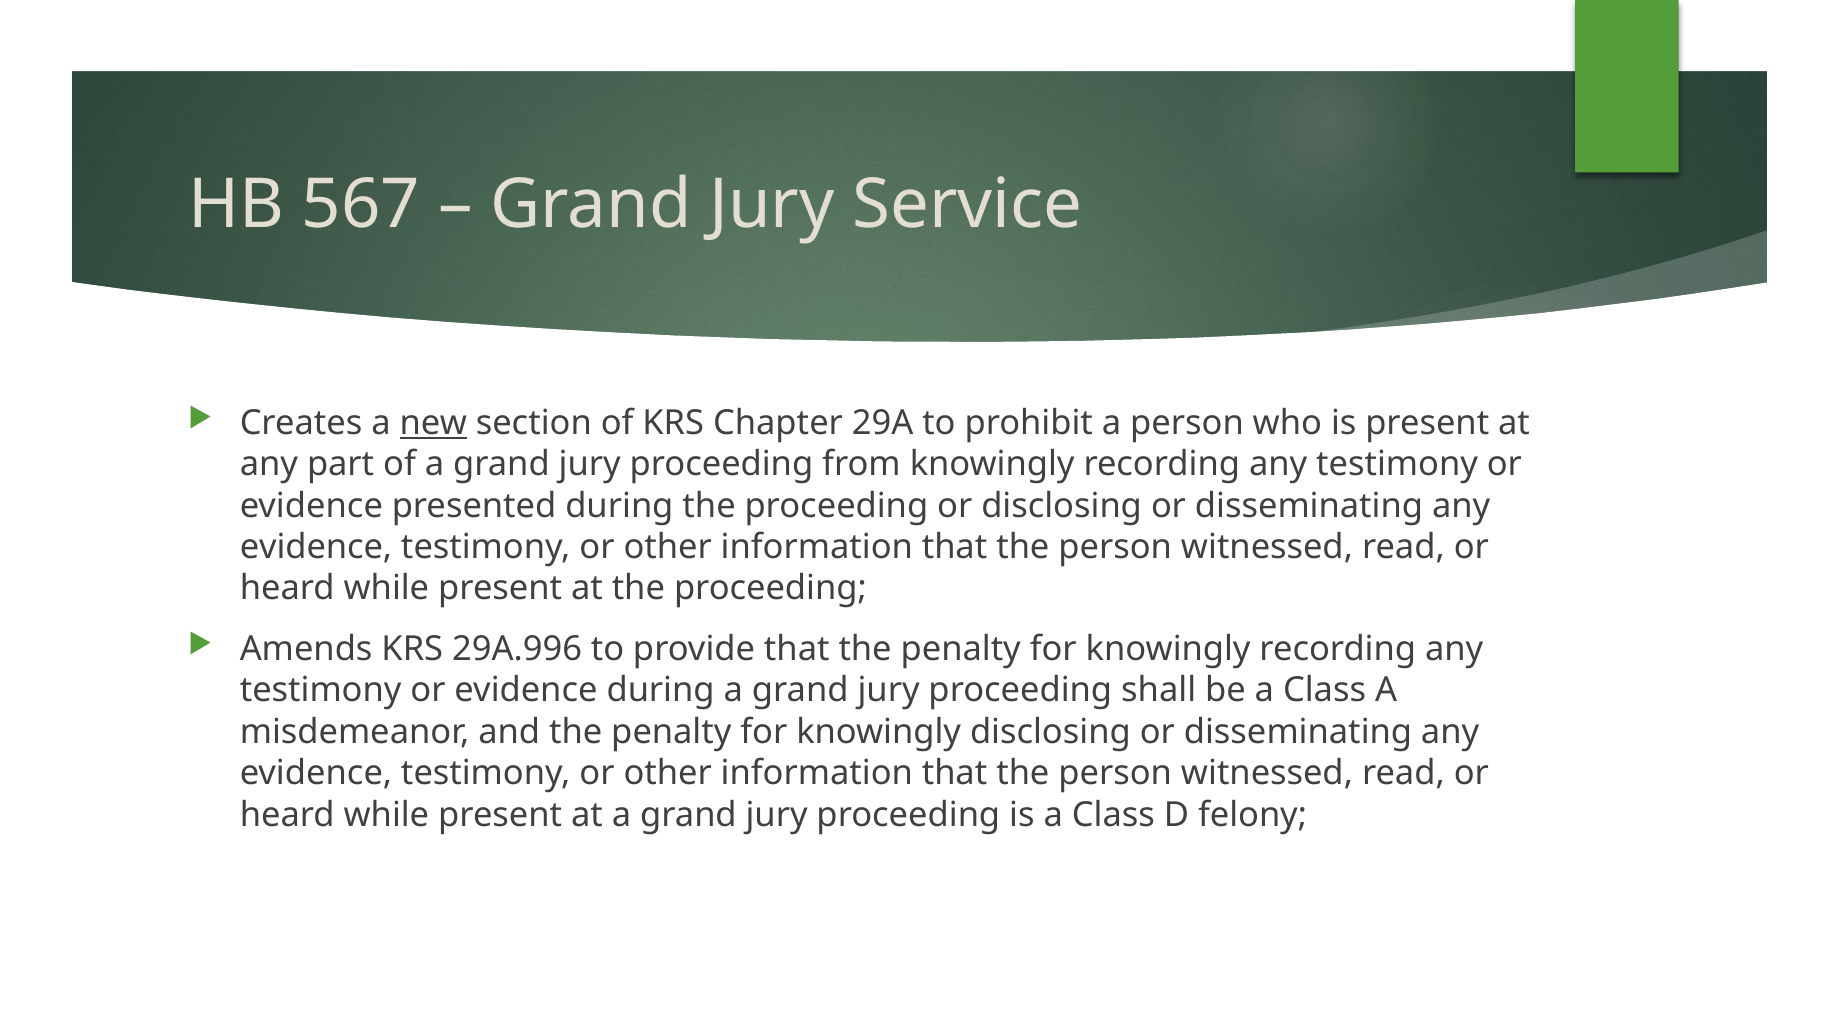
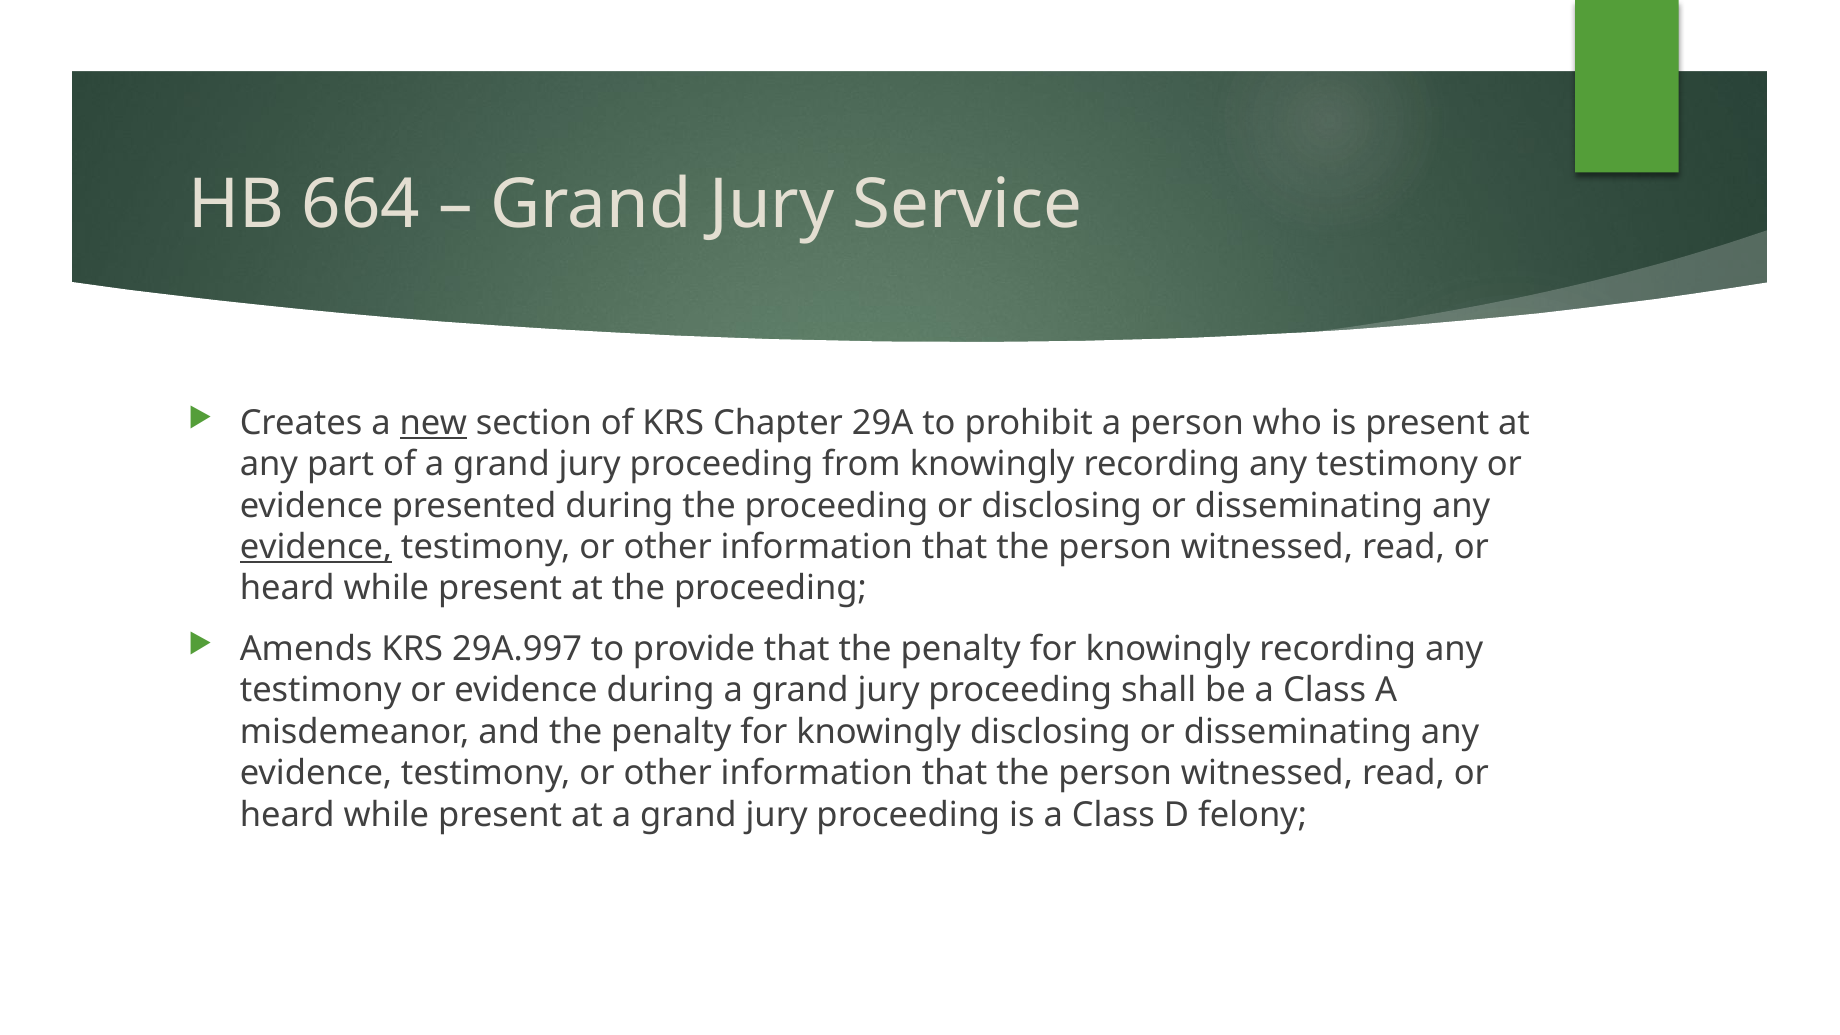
567: 567 -> 664
evidence at (316, 547) underline: none -> present
29A.996: 29A.996 -> 29A.997
